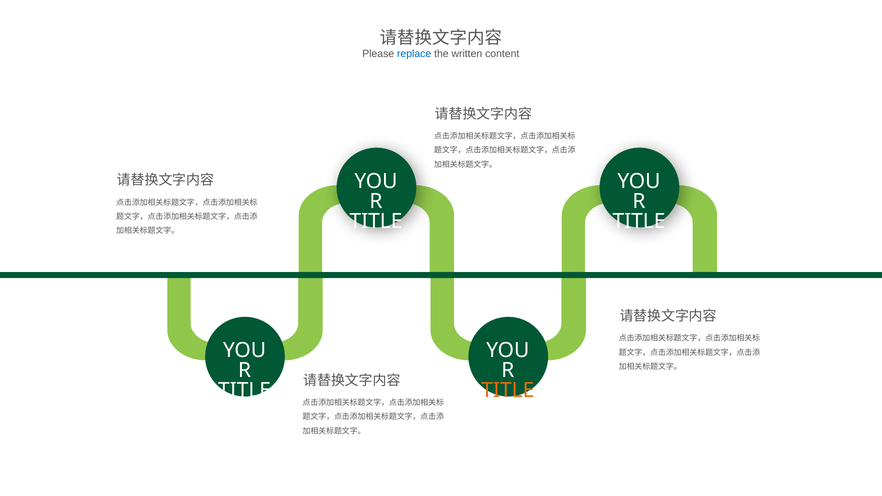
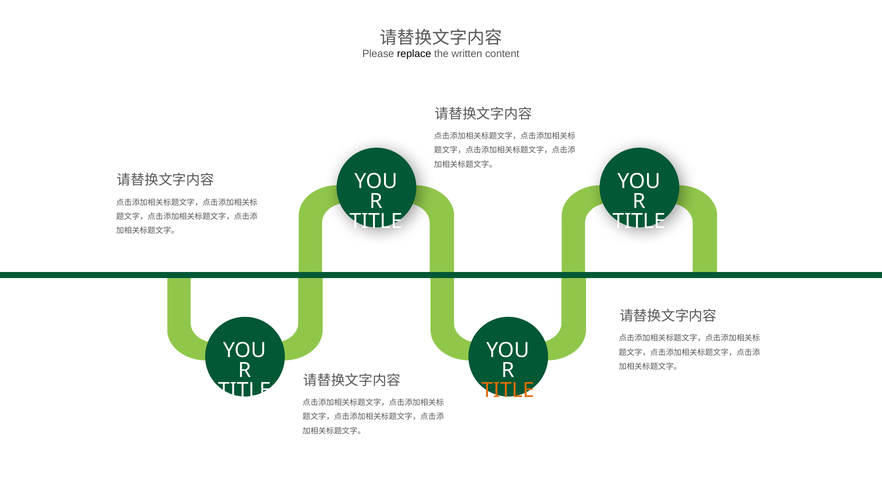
replace colour: blue -> black
